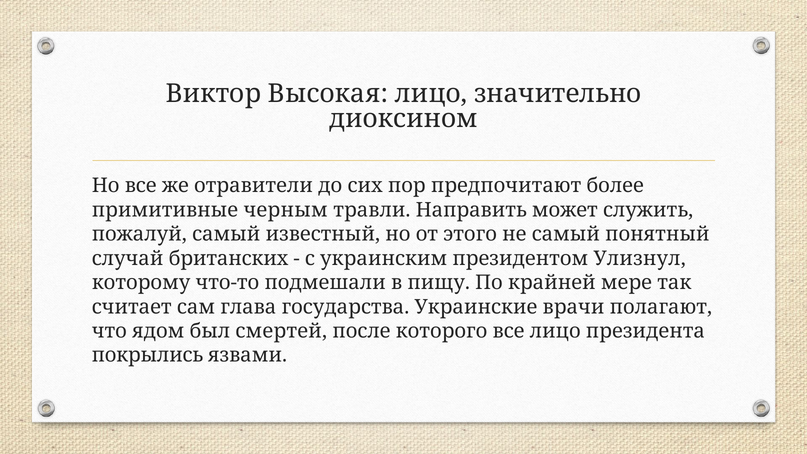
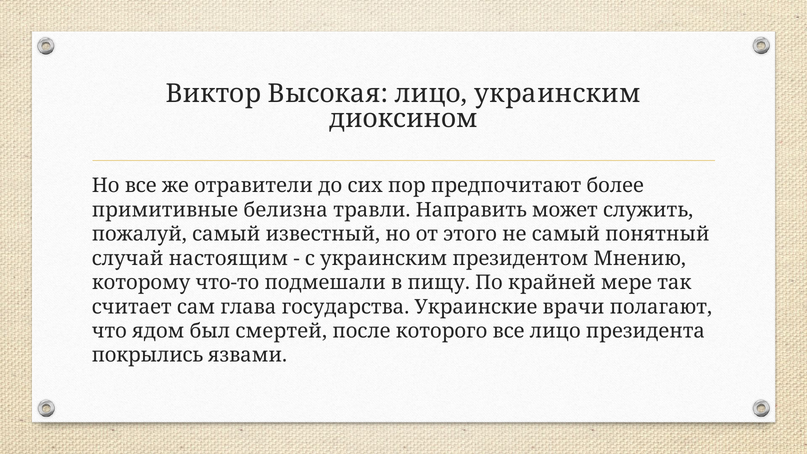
лицо значительно: значительно -> украинским
черным: черным -> белизна
британских: британских -> настоящим
Улизнул: Улизнул -> Мнению
